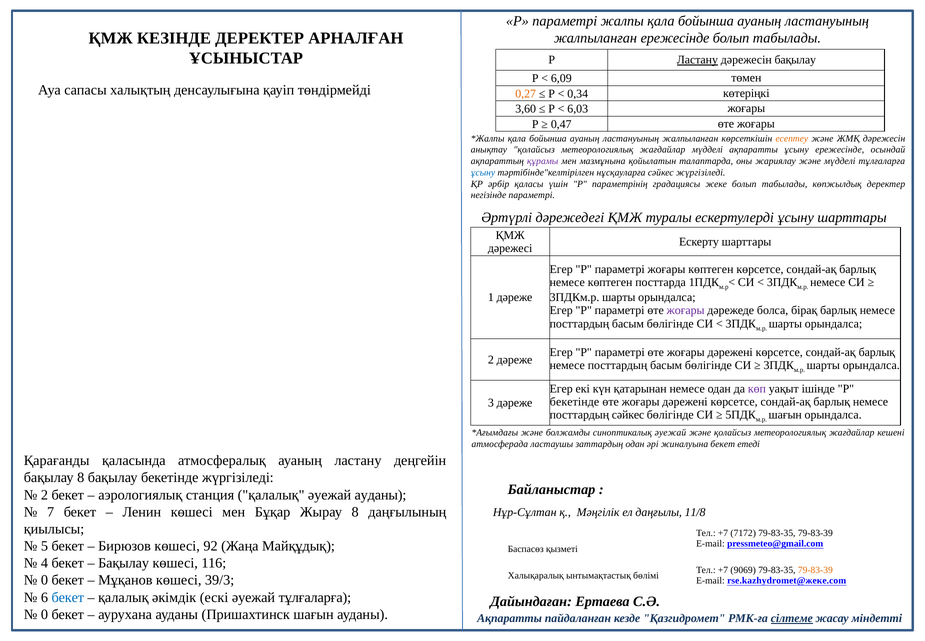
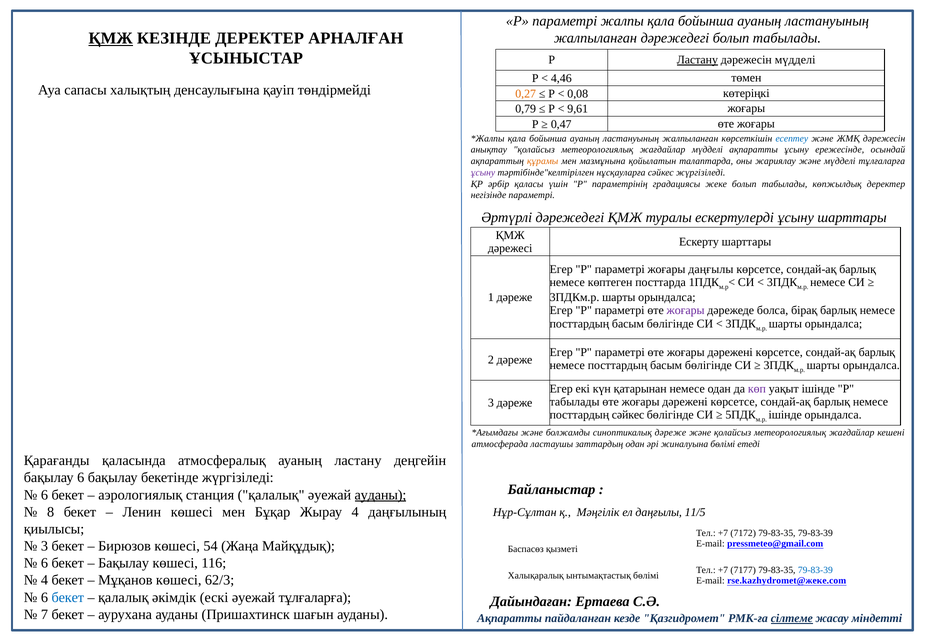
ҚМЖ at (111, 38) underline: none -> present
жалпыланған ережесінде: ережесінде -> дәрежедегі
дәрежесін бақылау: бақылау -> мүдделі
6,09: 6,09 -> 4,46
0,34: 0,34 -> 0,08
3,60: 3,60 -> 0,79
6,03: 6,03 -> 9,61
есептеу colour: orange -> blue
құрамы colour: purple -> orange
ұсыну at (483, 172) colour: blue -> purple
жоғары көптеген: көптеген -> даңғылы
бекетінде at (575, 401): бекетінде -> табылады
шағын at (785, 415): шағын -> ішінде
синоптикалық әуежай: әуежай -> дәреже
жиналуына бекет: бекет -> бөлімі
бақылау 8: 8 -> 6
2 at (44, 494): 2 -> 6
ауданы at (380, 494) underline: none -> present
7: 7 -> 8
Жырау 8: 8 -> 4
11/8: 11/8 -> 11/5
5 at (44, 546): 5 -> 3
92: 92 -> 54
4 at (44, 563): 4 -> 6
9069: 9069 -> 7177
79-83-39 at (815, 570) colour: orange -> blue
0 at (44, 580): 0 -> 4
39/3: 39/3 -> 62/3
0 at (44, 614): 0 -> 7
